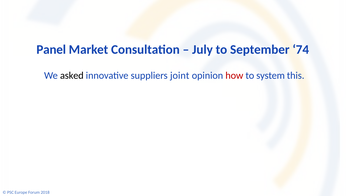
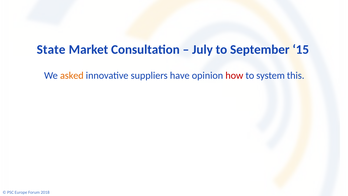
Panel: Panel -> State
74: 74 -> 15
asked colour: black -> orange
joint: joint -> have
